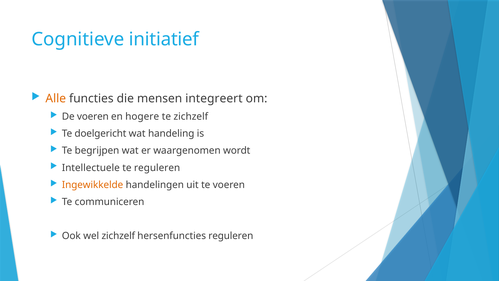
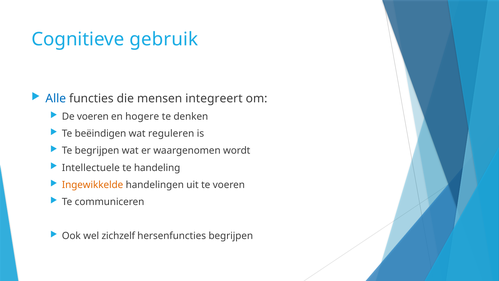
initiatief: initiatief -> gebruik
Alle colour: orange -> blue
te zichzelf: zichzelf -> denken
doelgericht: doelgericht -> beëindigen
handeling: handeling -> reguleren
te reguleren: reguleren -> handeling
hersenfuncties reguleren: reguleren -> begrijpen
